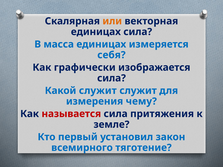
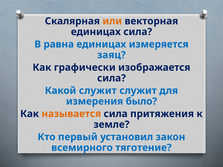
масса: масса -> равна
себя: себя -> заяц
чему: чему -> было
называется colour: red -> orange
